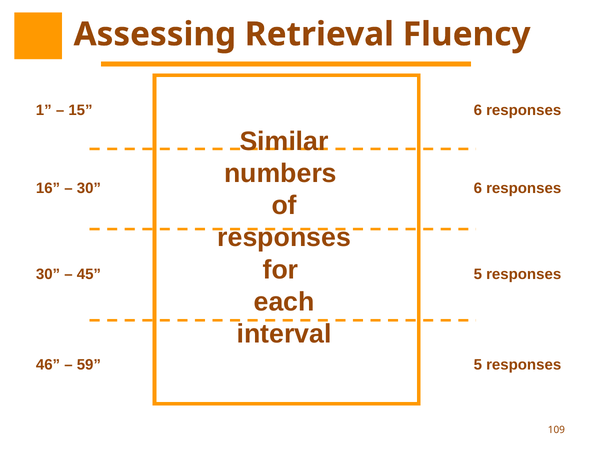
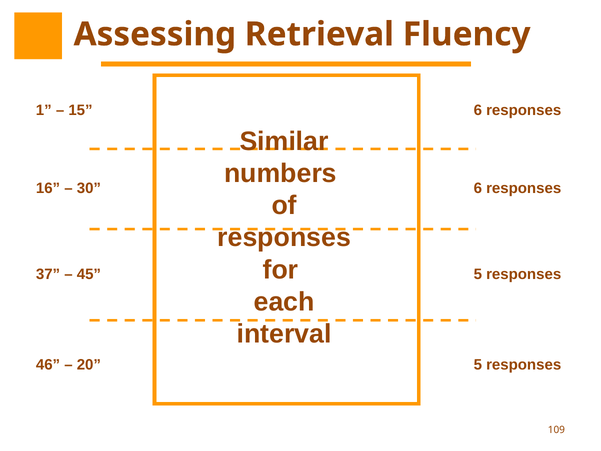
30 at (48, 274): 30 -> 37
59: 59 -> 20
